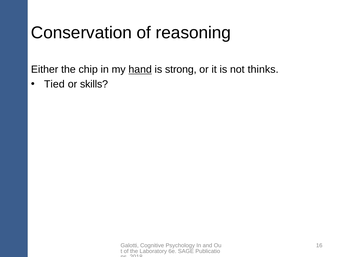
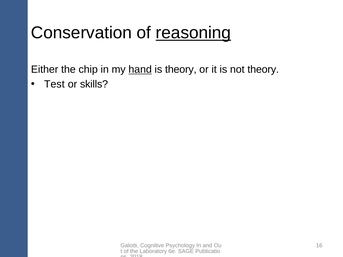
reasoning underline: none -> present
is strong: strong -> theory
not thinks: thinks -> theory
Tied: Tied -> Test
